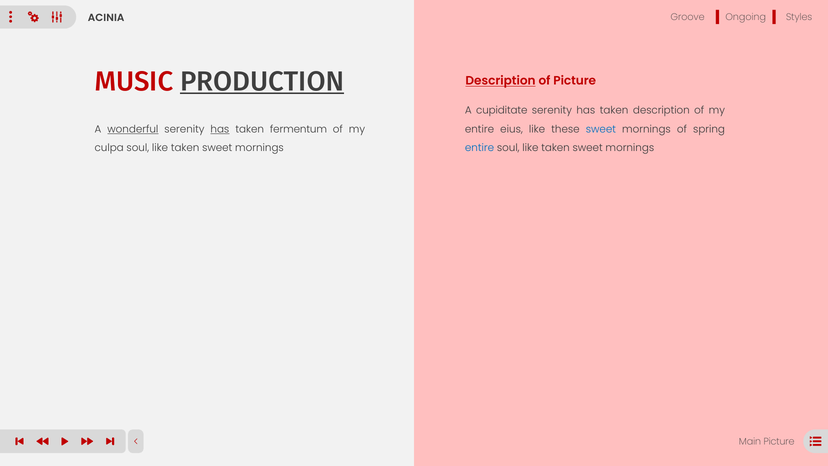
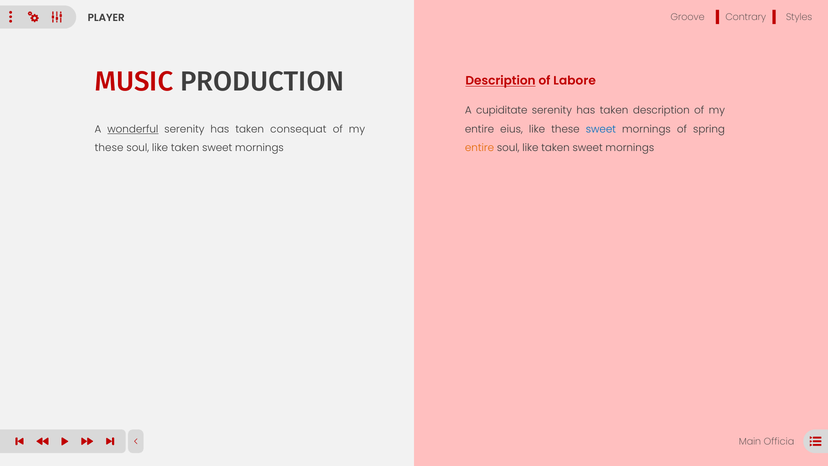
Ongoing: Ongoing -> Contrary
ACINIA: ACINIA -> PLAYER
PRODUCTION underline: present -> none
of Picture: Picture -> Labore
has at (220, 129) underline: present -> none
fermentum: fermentum -> consequat
entire at (480, 148) colour: blue -> orange
culpa at (109, 148): culpa -> these
Main Picture: Picture -> Officia
